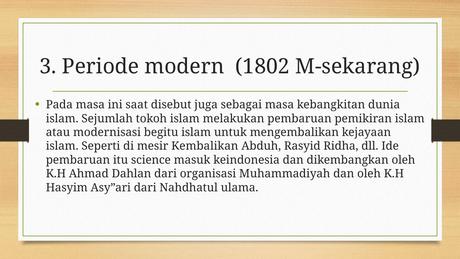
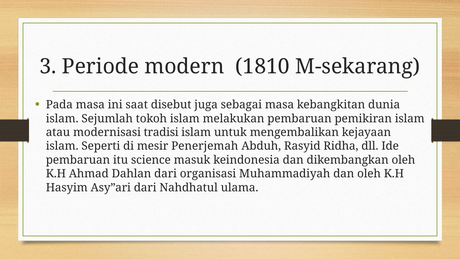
1802: 1802 -> 1810
begitu: begitu -> tradisi
Kembalikan: Kembalikan -> Penerjemah
